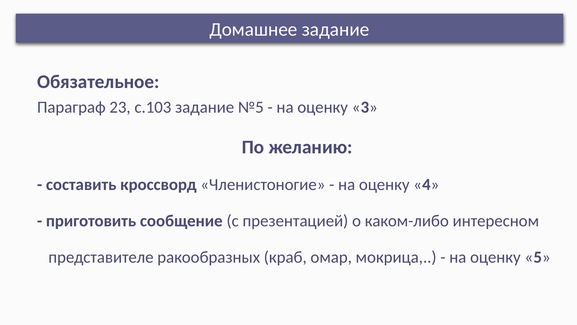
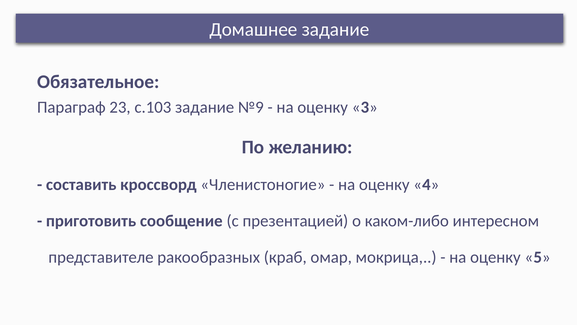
№5: №5 -> №9
